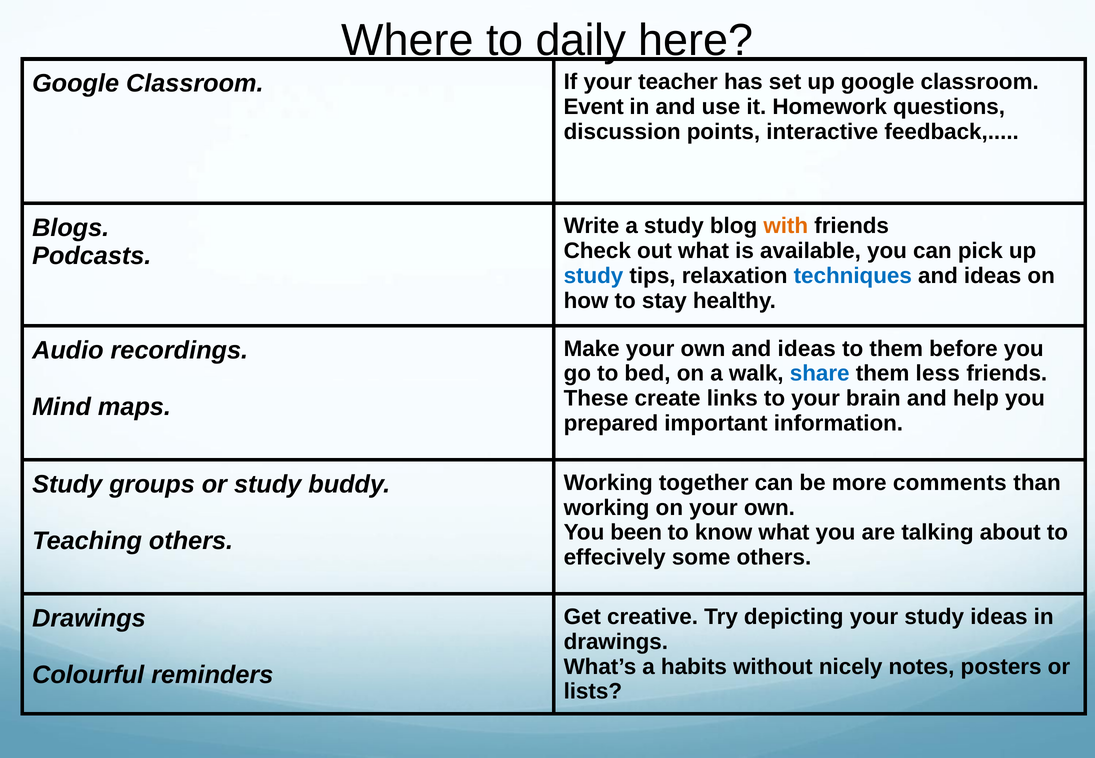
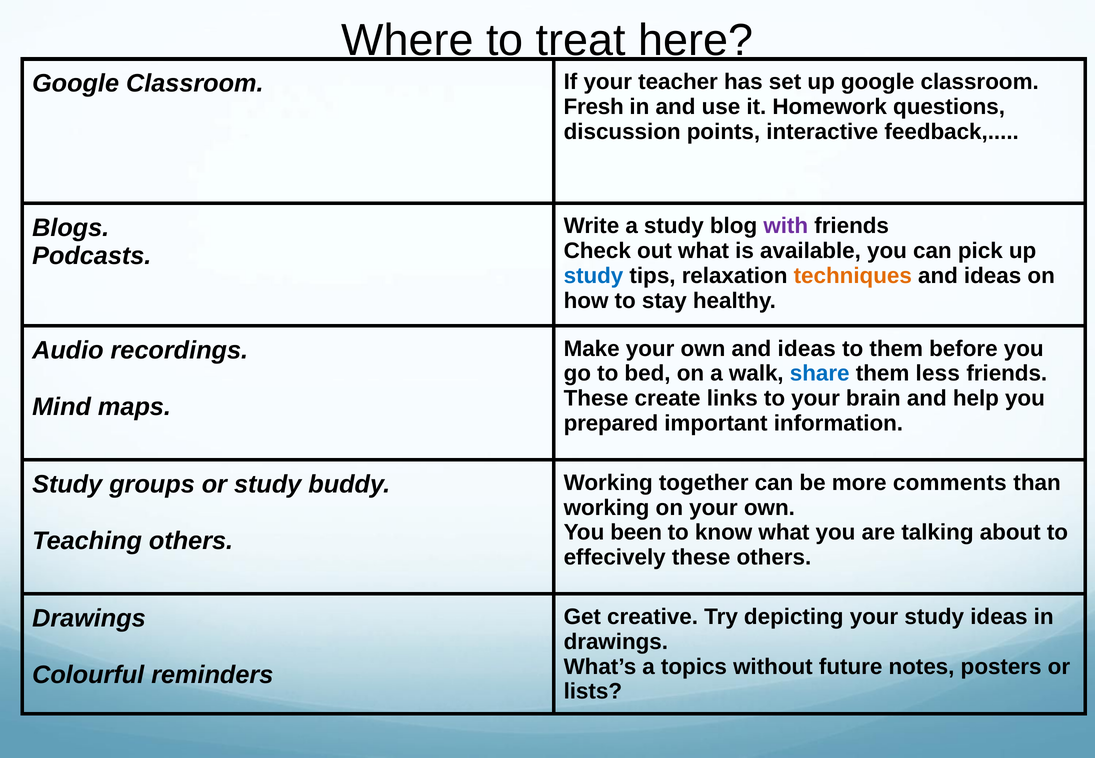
daily: daily -> treat
Event: Event -> Fresh
with colour: orange -> purple
techniques colour: blue -> orange
effecively some: some -> these
habits: habits -> topics
nicely: nicely -> future
